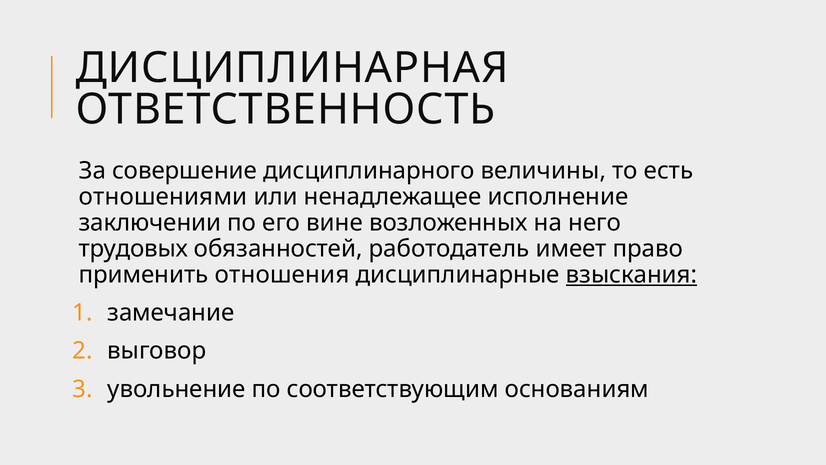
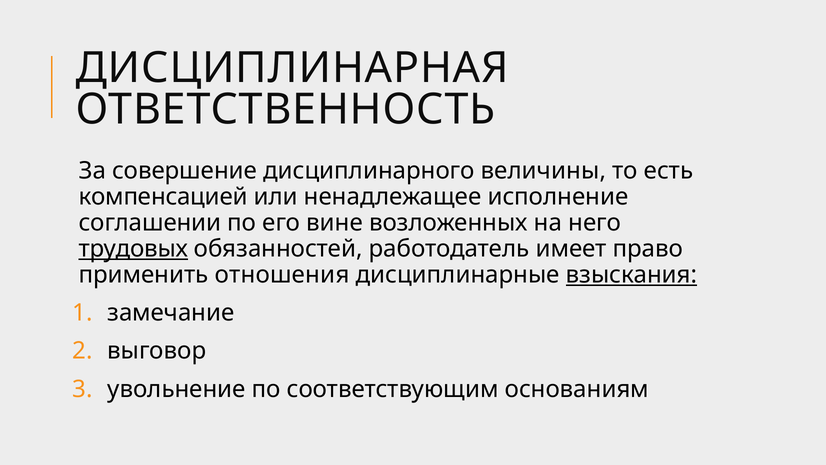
отношениями: отношениями -> компенсацией
заключении: заключении -> соглашении
трудовых underline: none -> present
